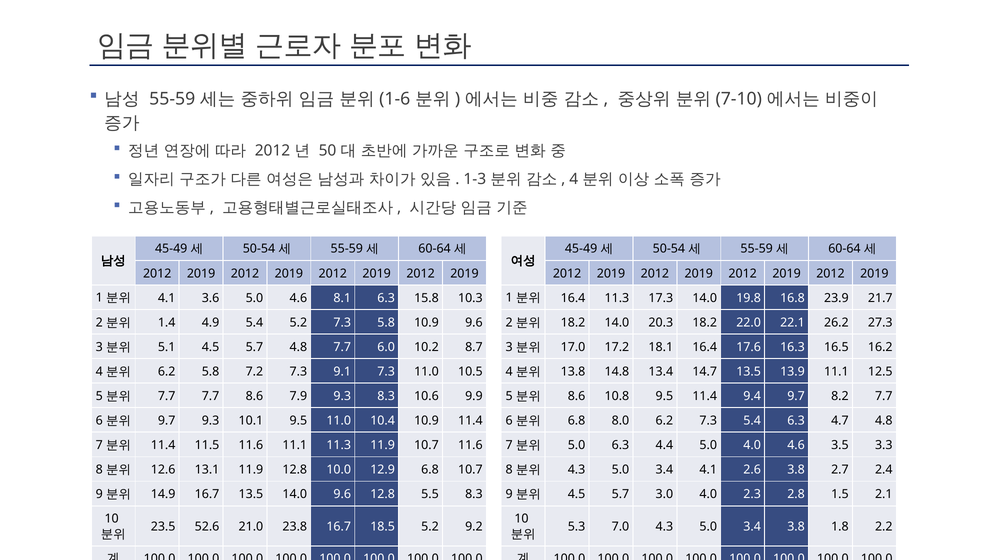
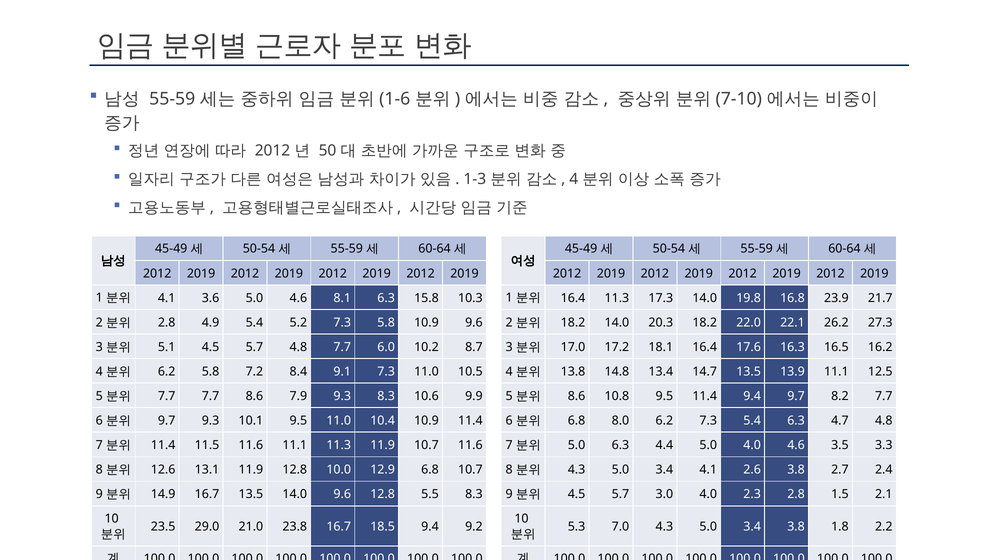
1.4 at (167, 322): 1.4 -> 2.8
7.2 7.3: 7.3 -> 8.4
52.6: 52.6 -> 29.0
18.5 5.2: 5.2 -> 9.4
